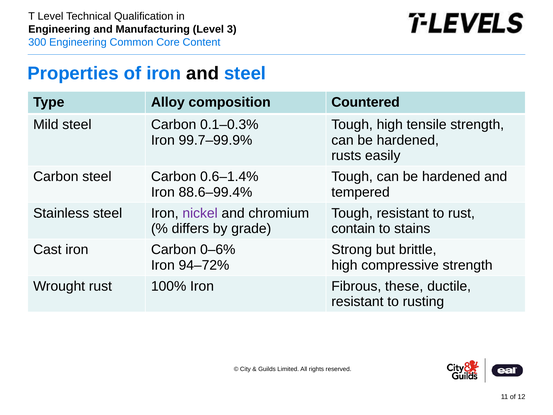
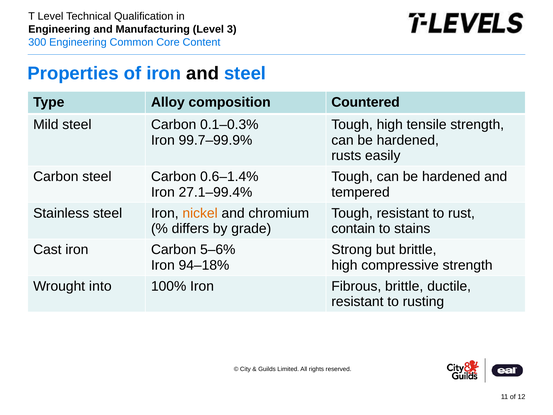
88.6–99.4%: 88.6–99.4% -> 27.1–99.4%
nickel colour: purple -> orange
0–6%: 0–6% -> 5–6%
94–72%: 94–72% -> 94–18%
Wrought rust: rust -> into
Fibrous these: these -> brittle
